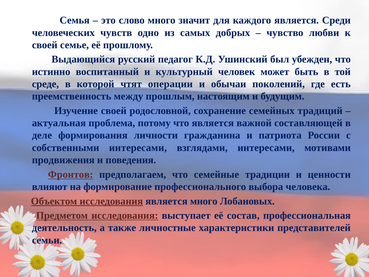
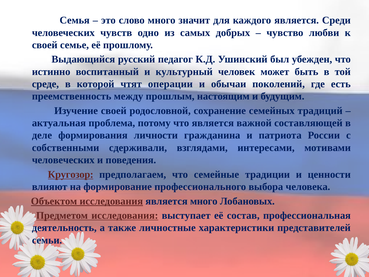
собственными интересами: интересами -> сдерживали
продвижения at (63, 160): продвижения -> человеческих
Фронтов: Фронтов -> Кругозор
